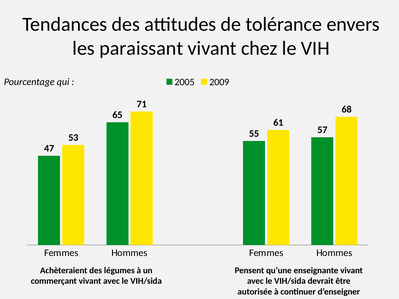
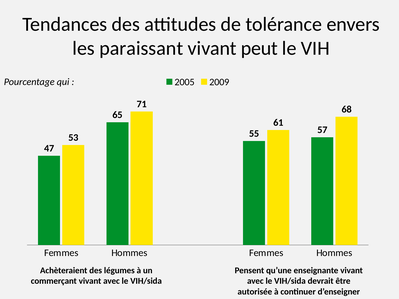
chez: chez -> peut
